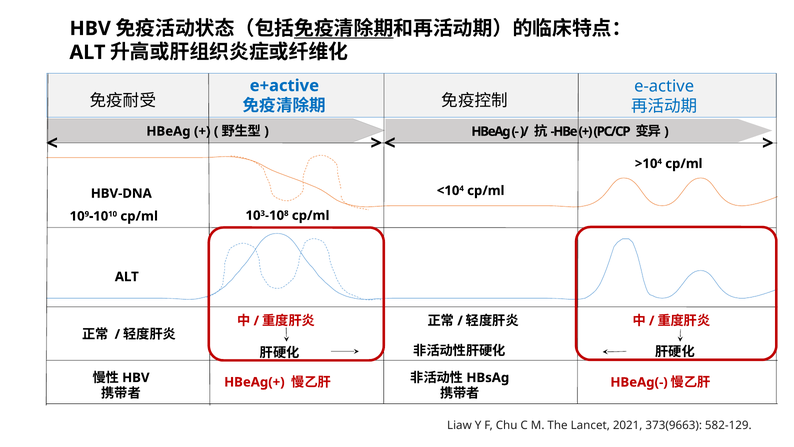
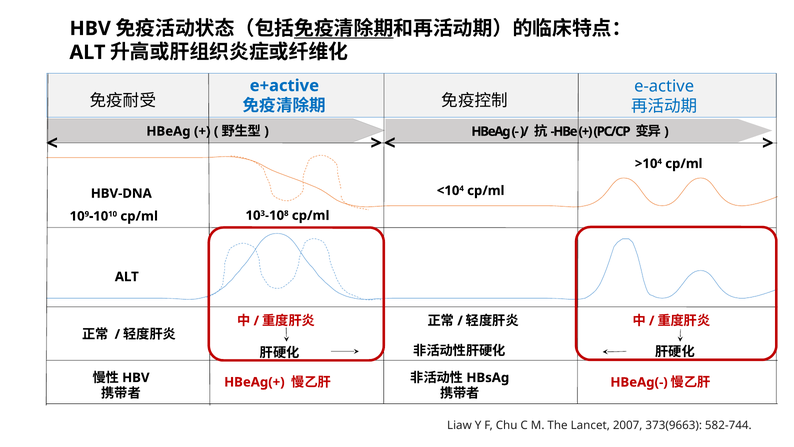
2021: 2021 -> 2007
582-129: 582-129 -> 582-744
